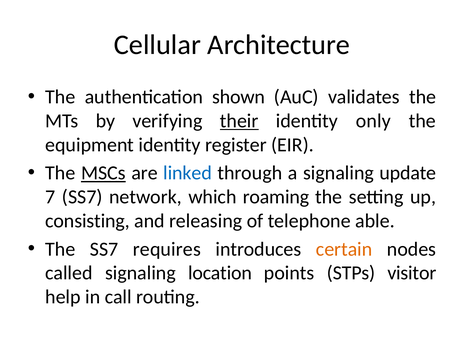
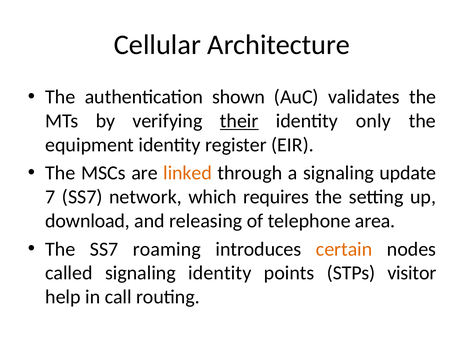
MSCs underline: present -> none
linked colour: blue -> orange
roaming: roaming -> requires
consisting: consisting -> download
able: able -> area
requires: requires -> roaming
signaling location: location -> identity
